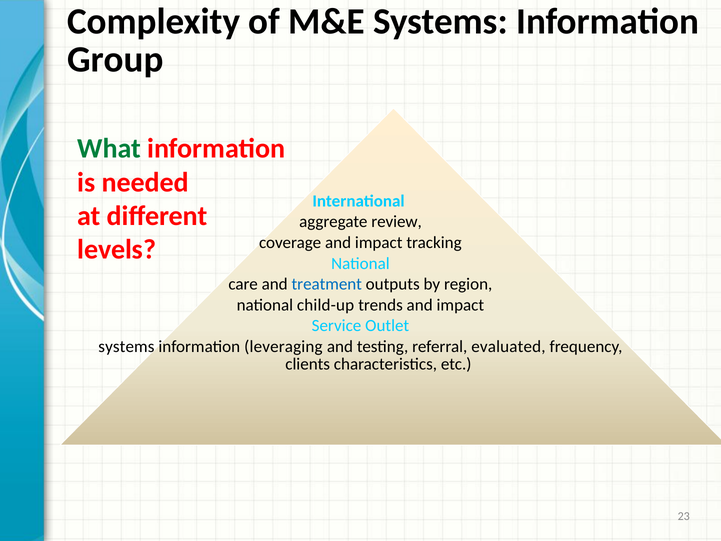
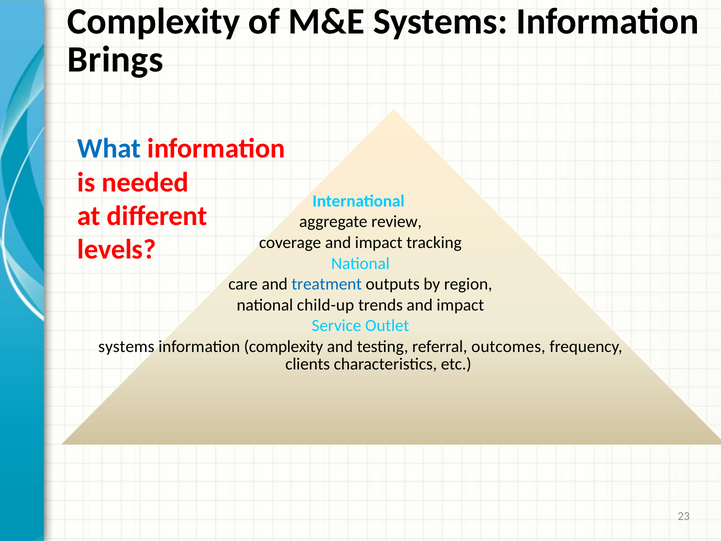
Group: Group -> Brings
What colour: green -> blue
information leveraging: leveraging -> complexity
evaluated: evaluated -> outcomes
